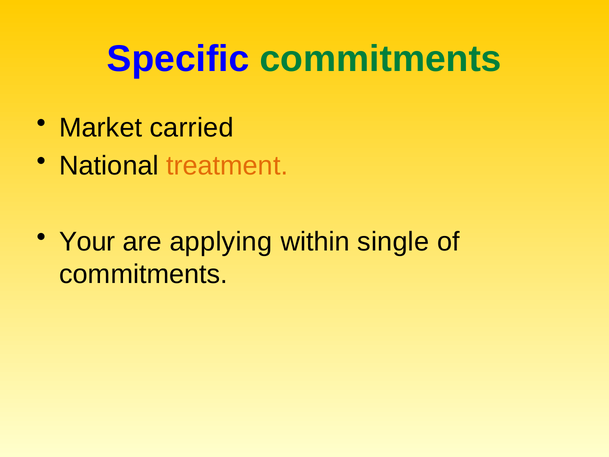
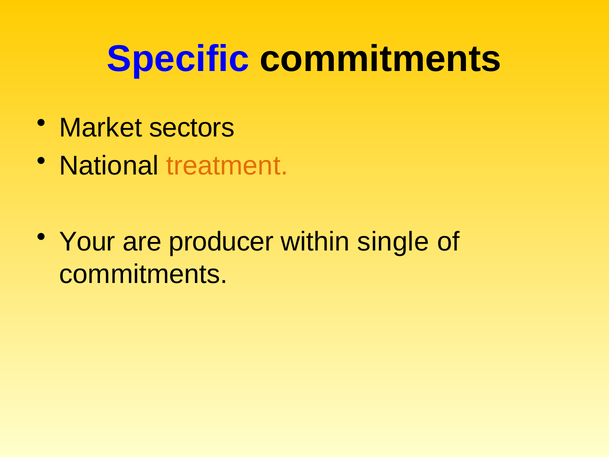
commitments at (381, 59) colour: green -> black
carried: carried -> sectors
applying: applying -> producer
